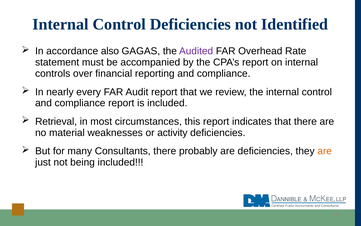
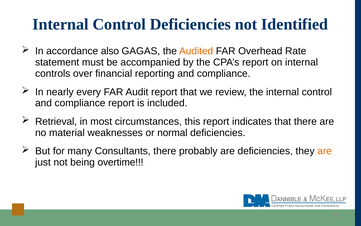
Audited colour: purple -> orange
activity: activity -> normal
being included: included -> overtime
